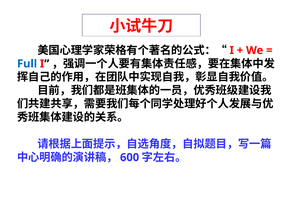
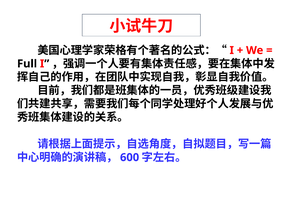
Full colour: blue -> black
